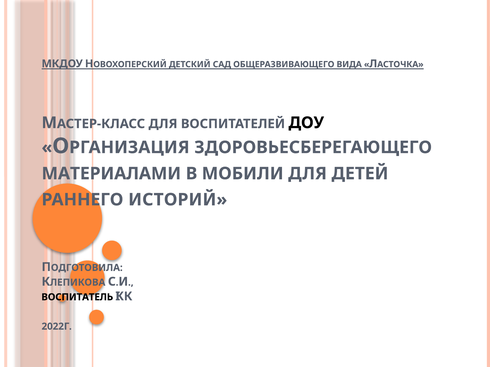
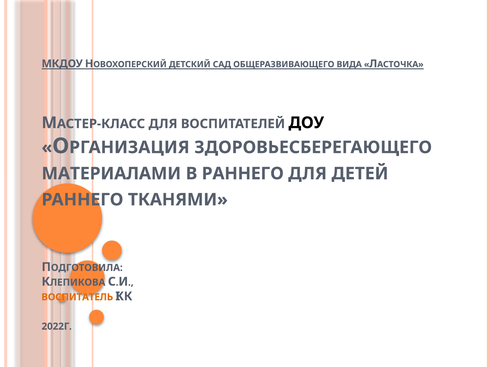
В МОБИЛИ: МОБИЛИ -> РАННЕГО
ИСТОРИЙ: ИСТОРИЙ -> ТКАНЯМИ
ВОСПИТАТЕЛЬ colour: black -> orange
